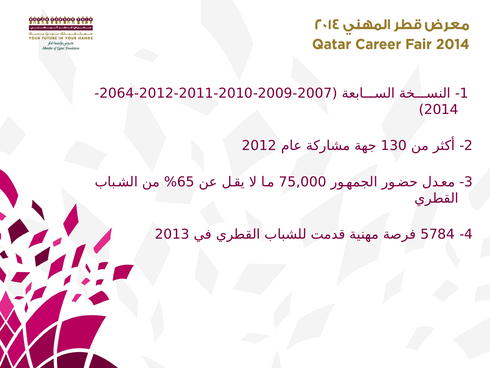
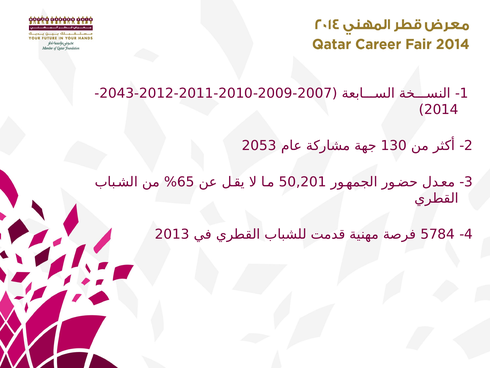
2064: 2064 -> 2043
2012 at (259, 146): 2012 -> 2053
75,000: 75,000 -> 50,201
